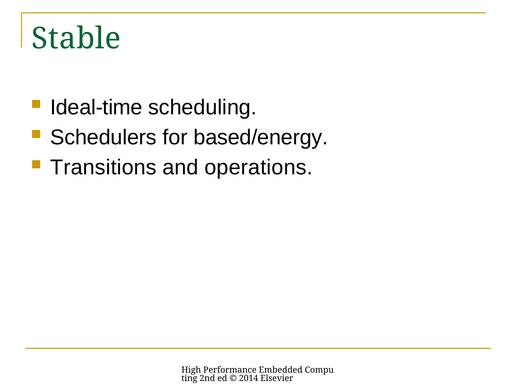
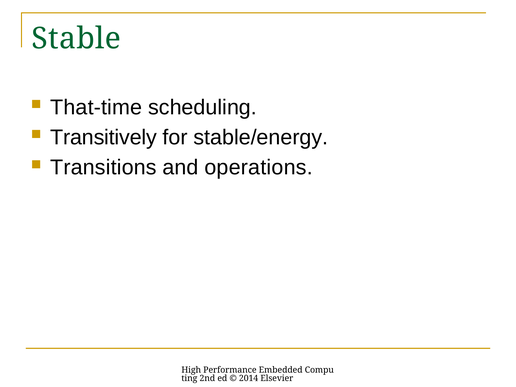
Ideal-time: Ideal-time -> That-time
Schedulers: Schedulers -> Transitively
based/energy: based/energy -> stable/energy
